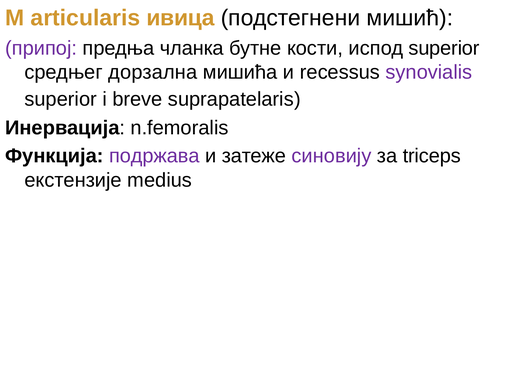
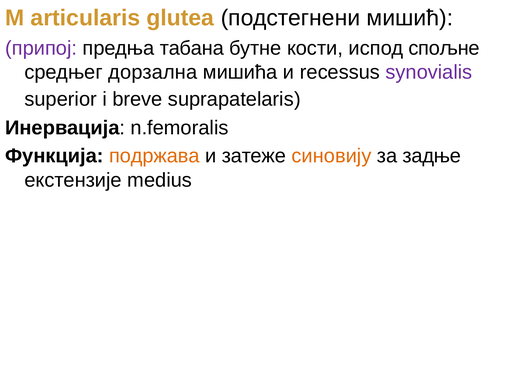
ивица: ивица -> glutea
чланка: чланка -> тaбaнa
испод superior: superior -> спољне
подржава colour: purple -> orange
синовију colour: purple -> orange
triceps: triceps -> задње
